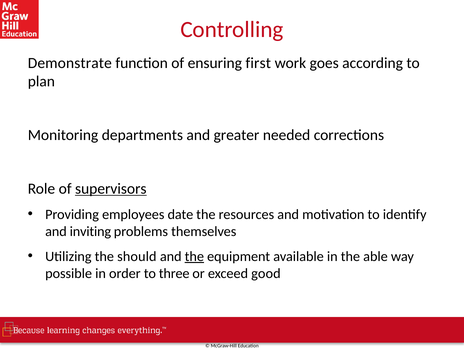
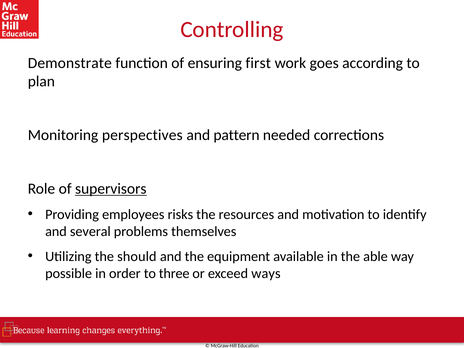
departments: departments -> perspectives
greater: greater -> pattern
date: date -> risks
inviting: inviting -> several
the at (194, 256) underline: present -> none
good: good -> ways
